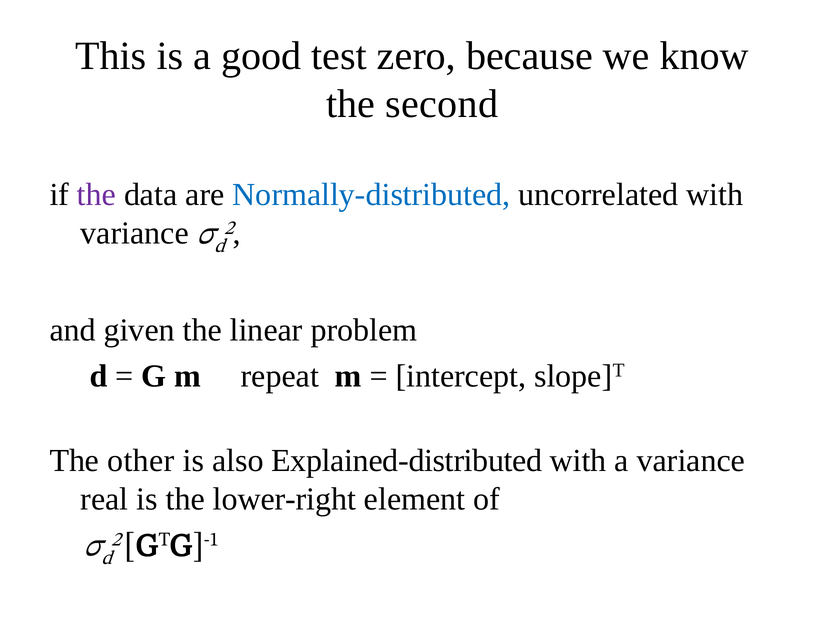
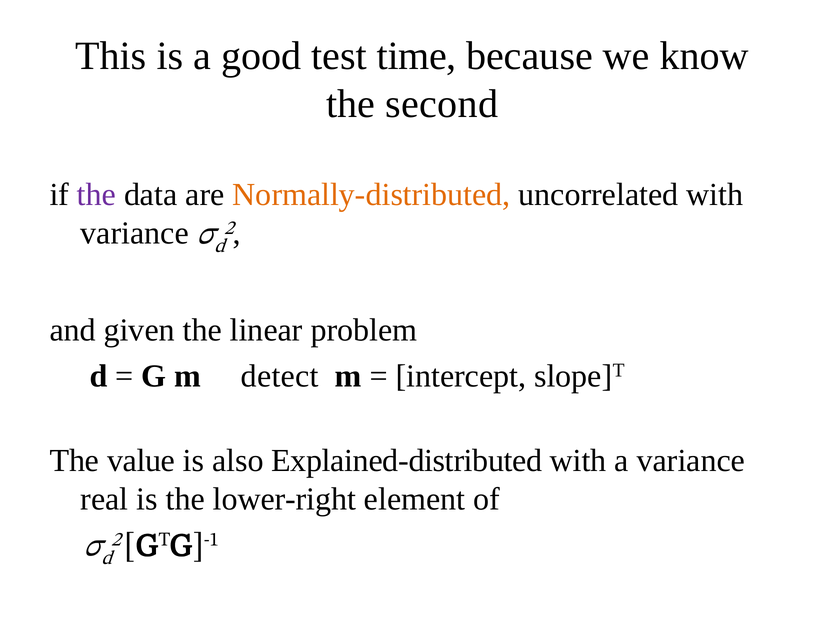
zero: zero -> time
Normally-distributed colour: blue -> orange
repeat: repeat -> detect
other: other -> value
